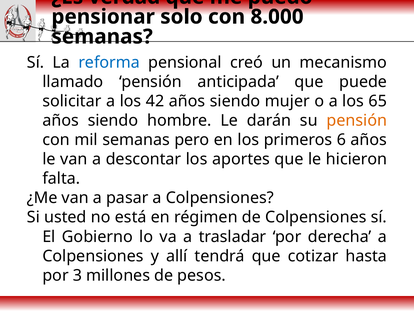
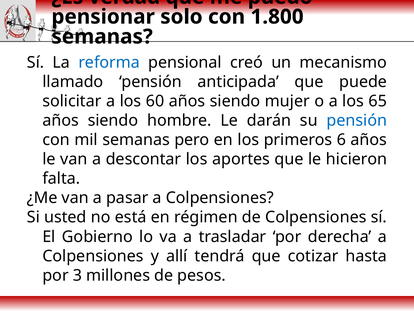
8.000: 8.000 -> 1.800
42: 42 -> 60
pensión at (357, 120) colour: orange -> blue
